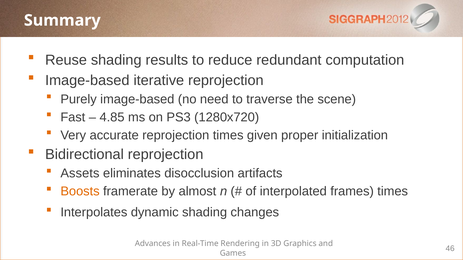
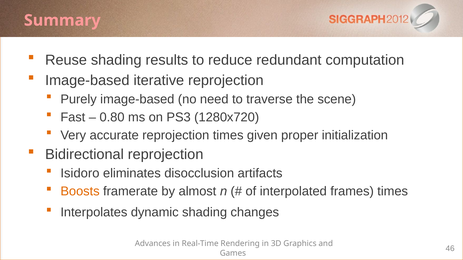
Summary colour: white -> pink
4.85: 4.85 -> 0.80
Assets: Assets -> Isidoro
